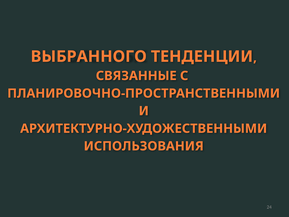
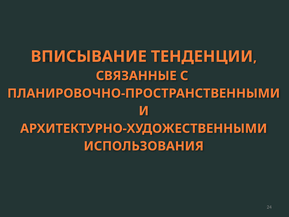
ВЫБРАННОГО: ВЫБРАННОГО -> ВПИСЫВАНИЕ
